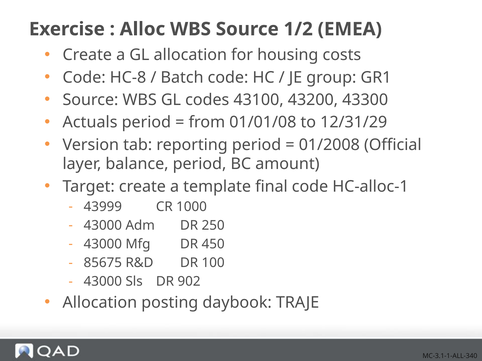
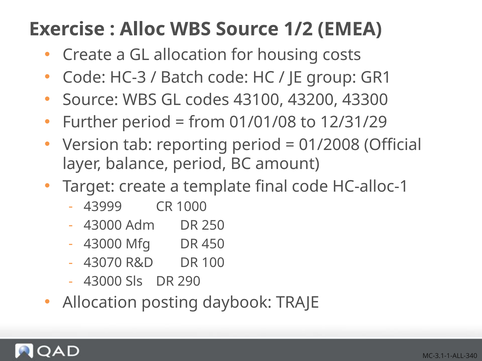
HC-8: HC-8 -> HC-3
Actuals: Actuals -> Further
85675: 85675 -> 43070
902: 902 -> 290
